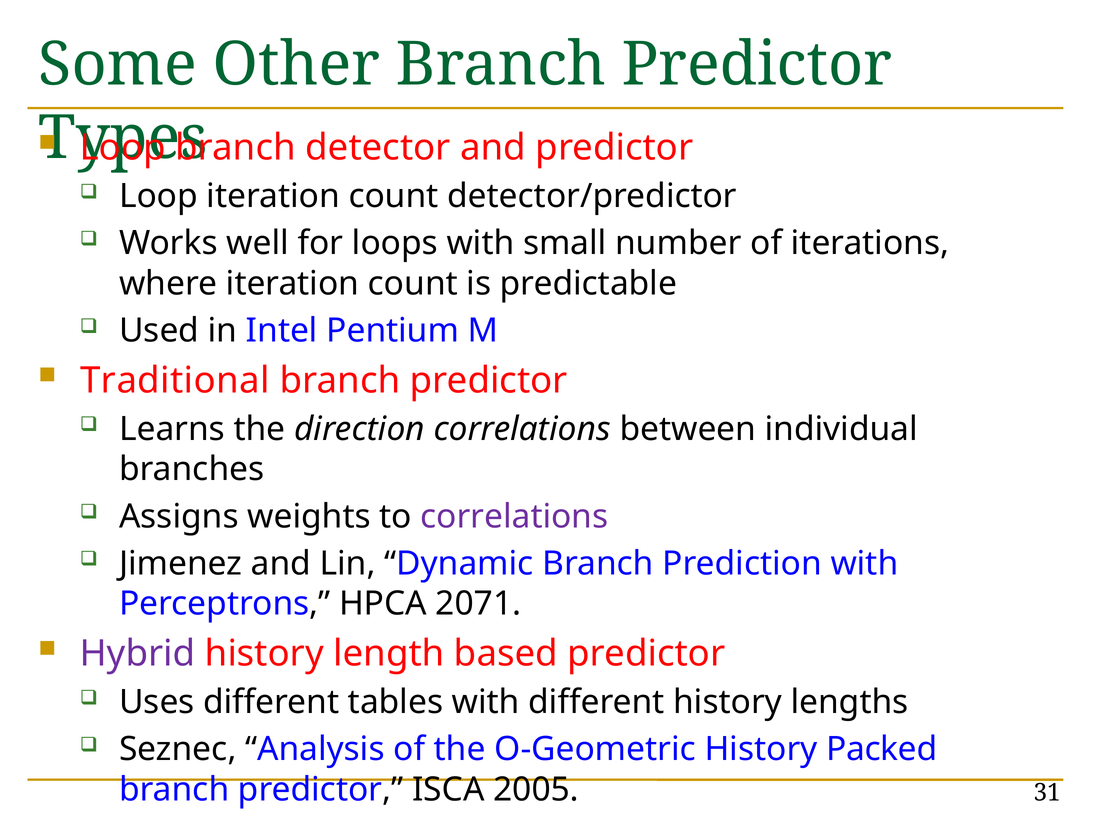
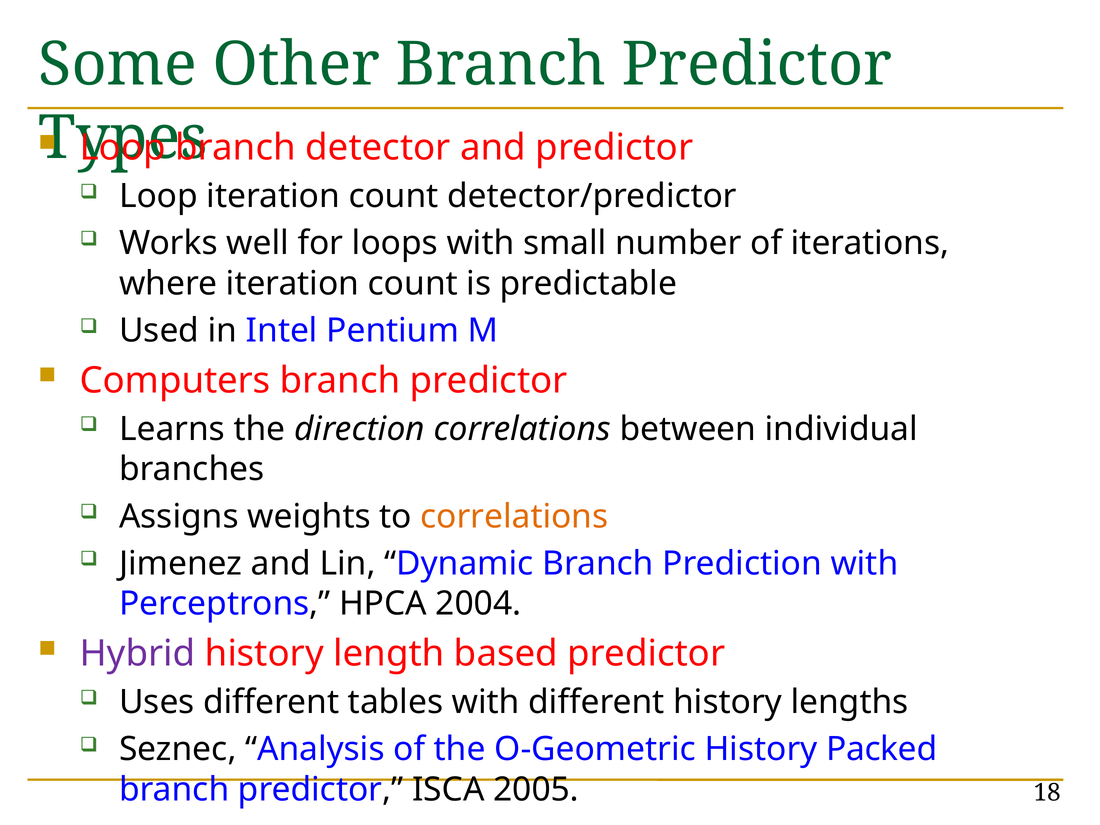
Traditional: Traditional -> Computers
correlations at (514, 516) colour: purple -> orange
2071: 2071 -> 2004
31: 31 -> 18
